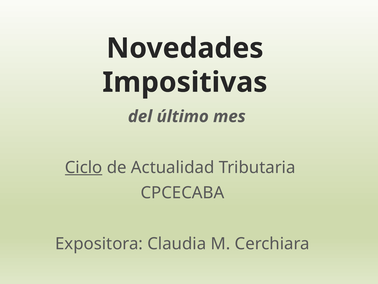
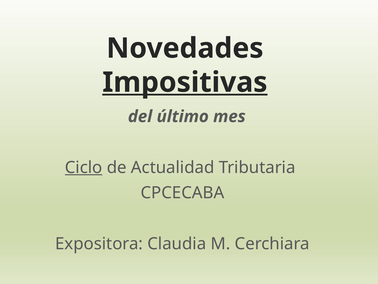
Impositivas underline: none -> present
